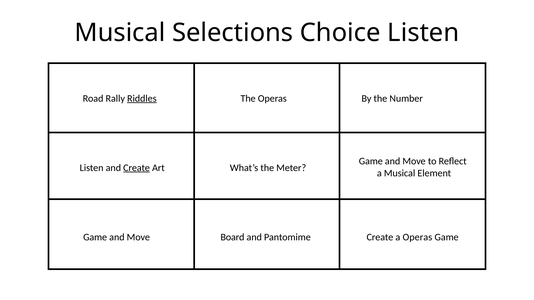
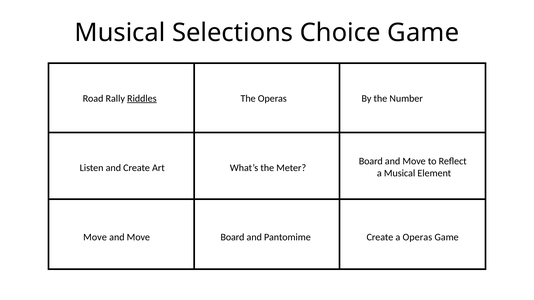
Choice Listen: Listen -> Game
Game at (371, 161): Game -> Board
Create at (137, 168) underline: present -> none
Game at (95, 237): Game -> Move
